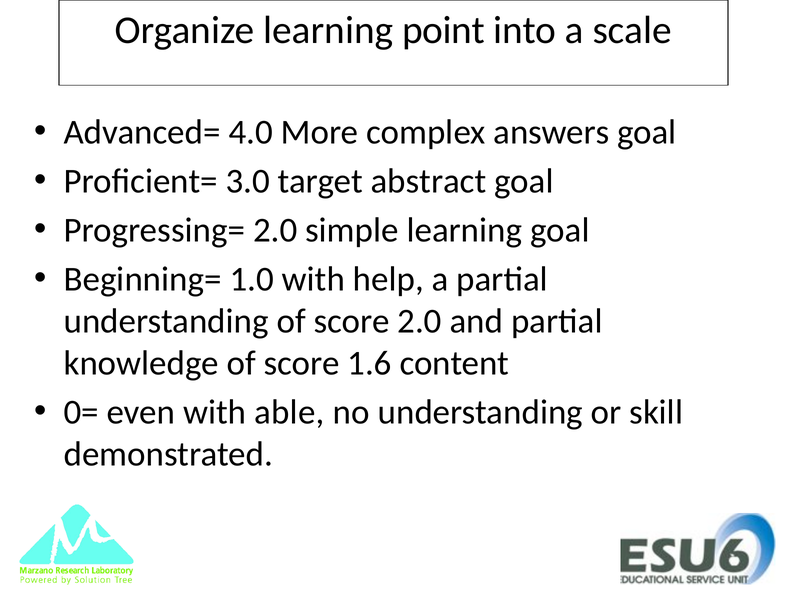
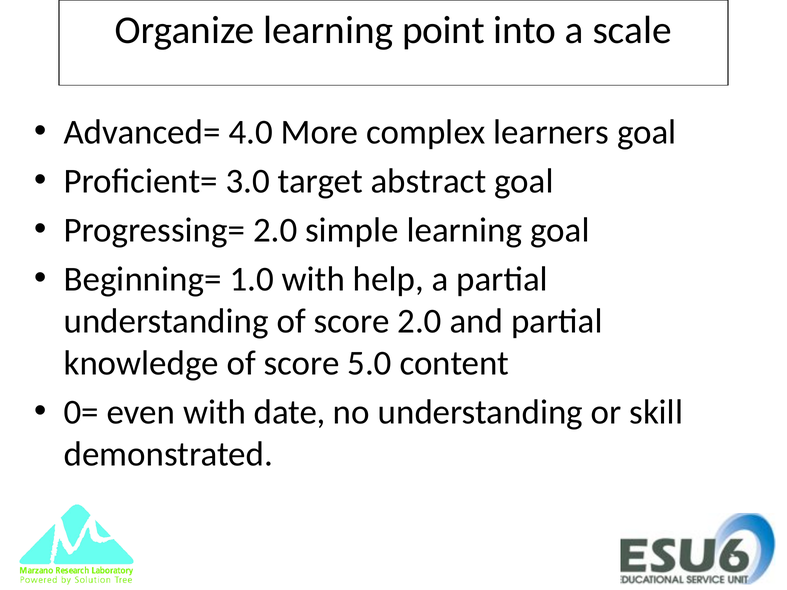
answers: answers -> learners
1.6: 1.6 -> 5.0
able: able -> date
